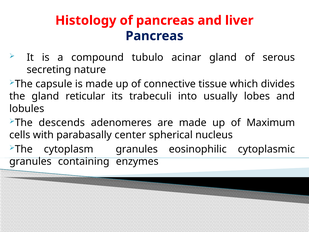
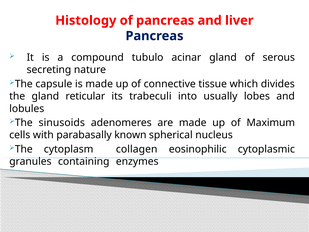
descends: descends -> sinusoids
center: center -> known
cytoplasm granules: granules -> collagen
